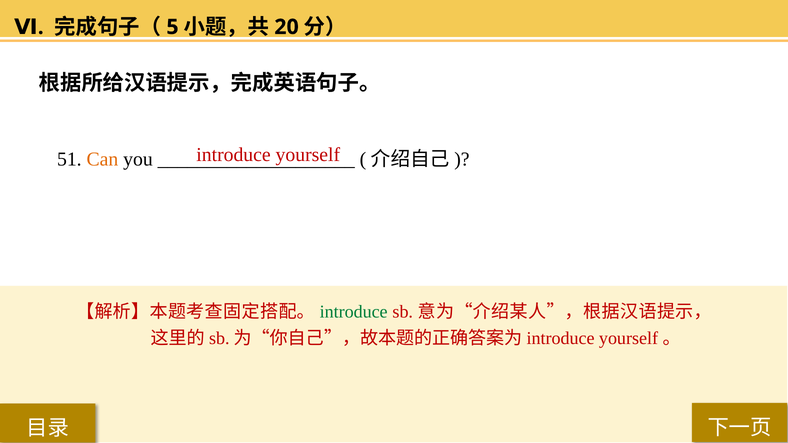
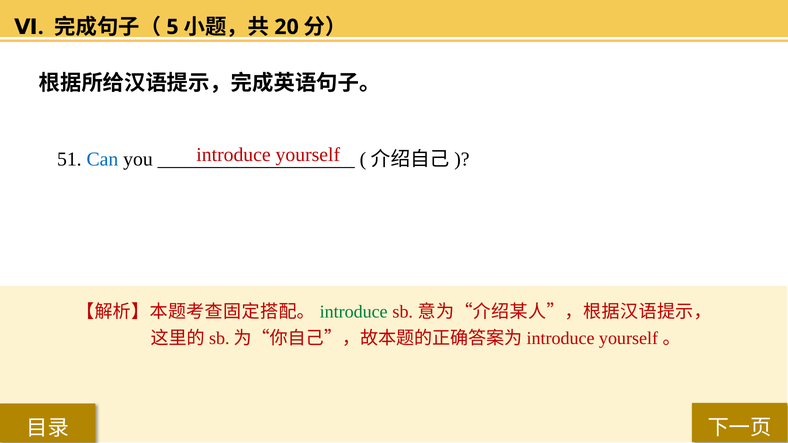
Can colour: orange -> blue
